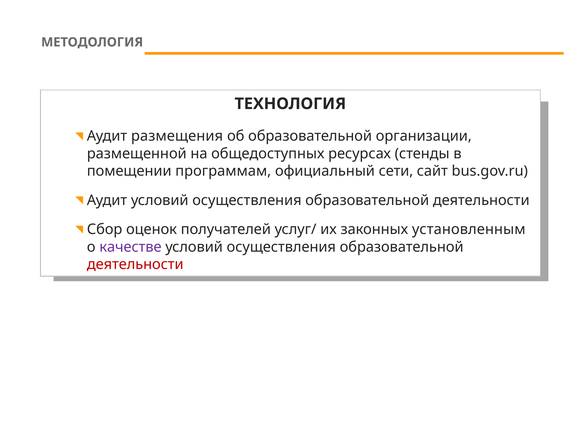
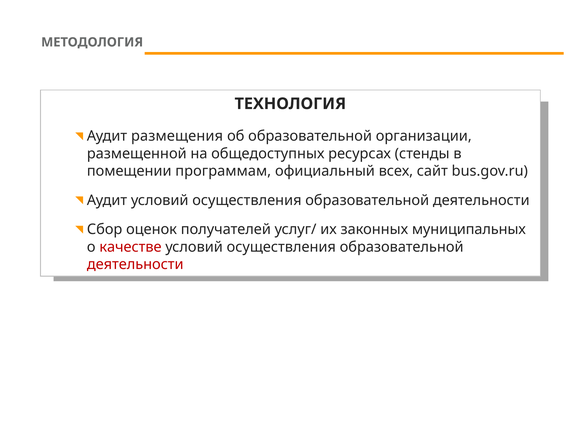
сети: сети -> всех
установленным: установленным -> муниципальных
качестве colour: purple -> red
